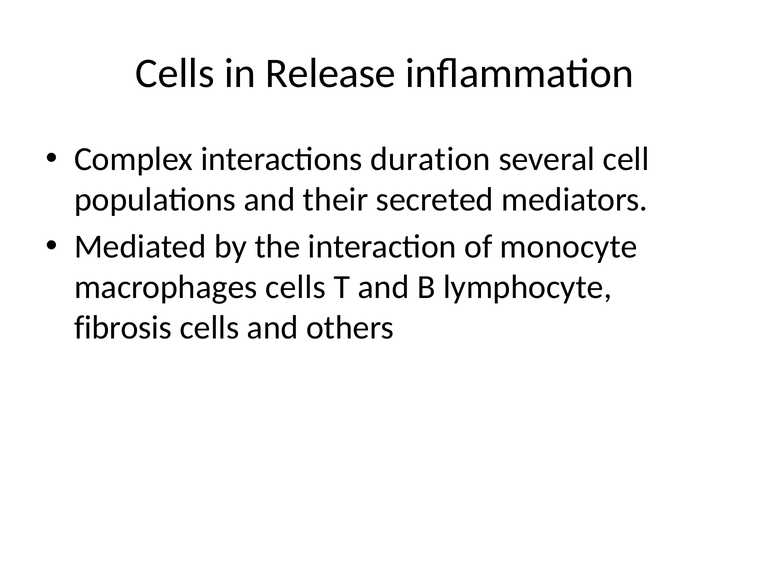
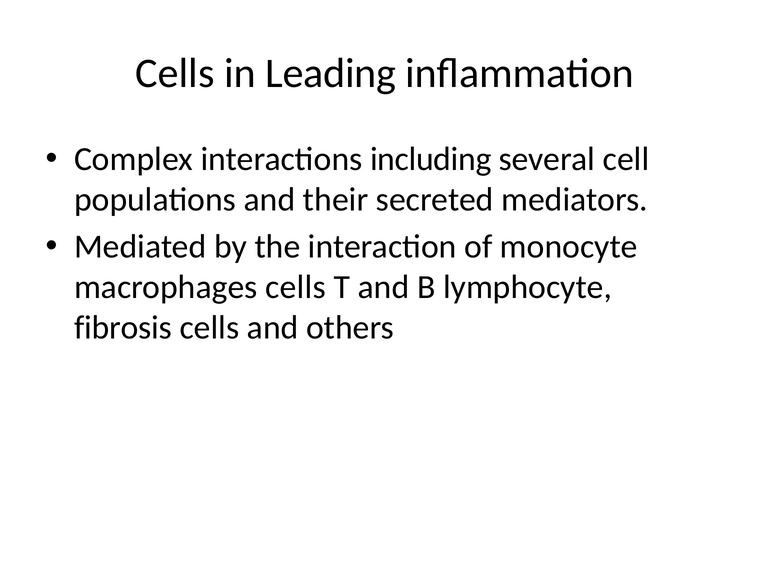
Release: Release -> Leading
duration: duration -> including
